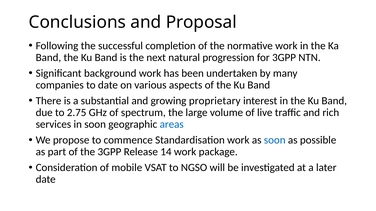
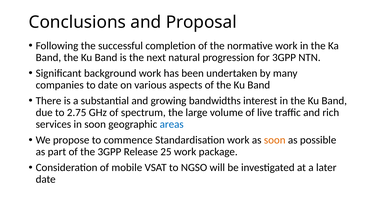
proprietary: proprietary -> bandwidths
soon at (275, 140) colour: blue -> orange
14: 14 -> 25
